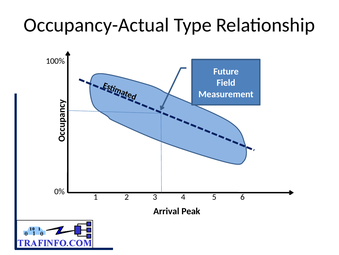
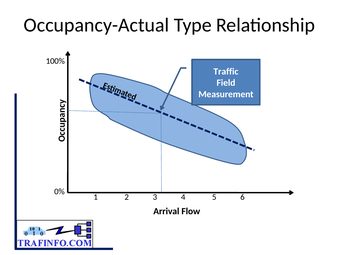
Future: Future -> Traffic
Peak: Peak -> Flow
